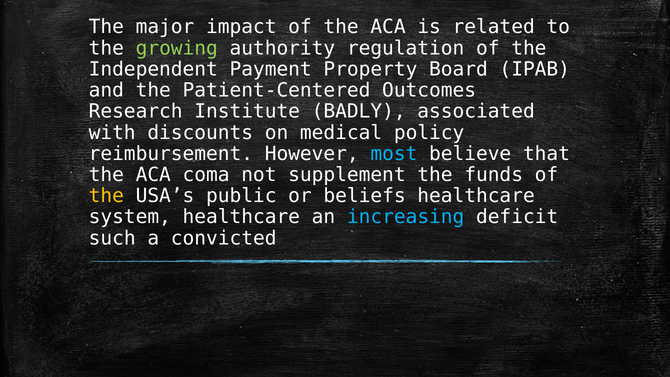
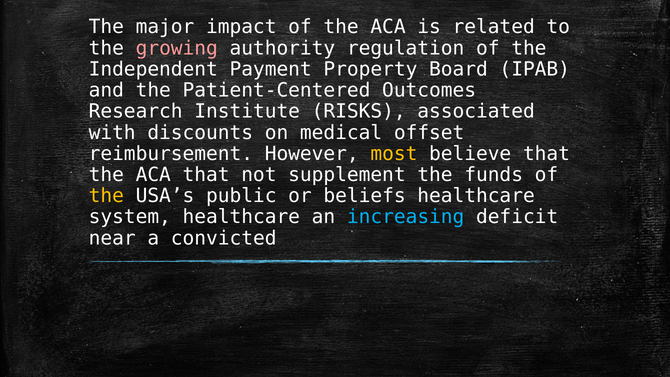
growing colour: light green -> pink
BADLY: BADLY -> RISKS
policy: policy -> offset
most colour: light blue -> yellow
ACA coma: coma -> that
such: such -> near
